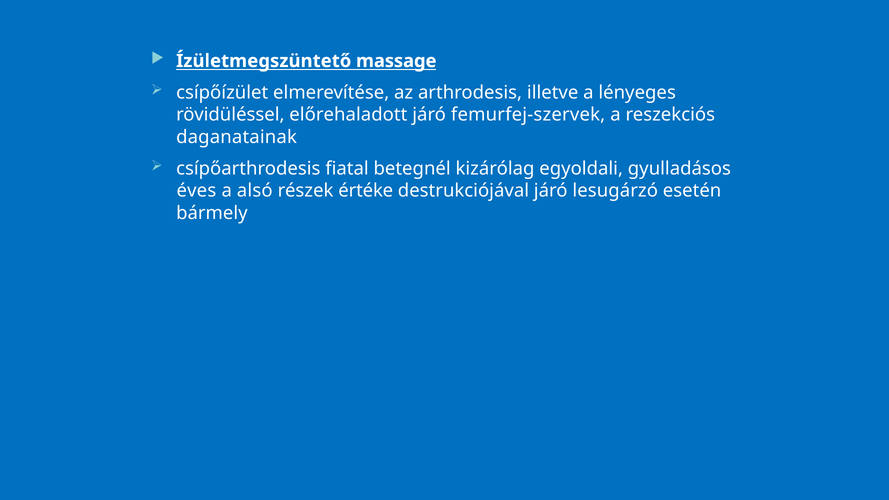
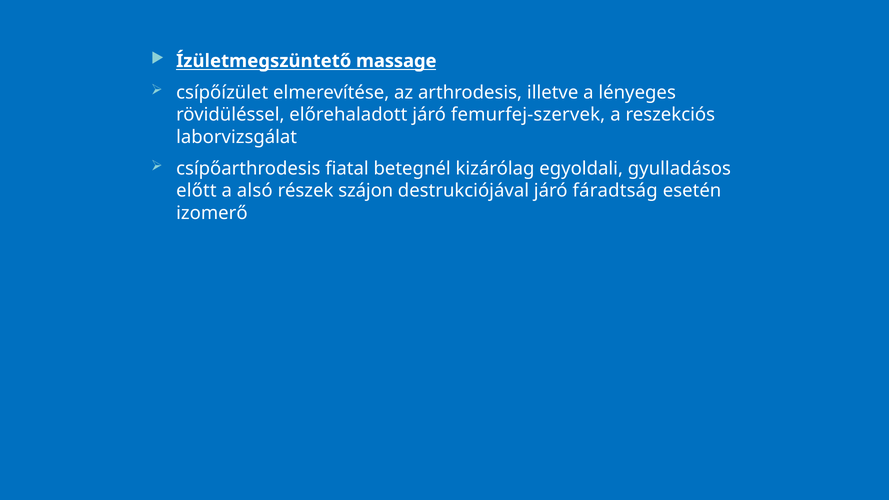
daganatainak: daganatainak -> laborvizsgálat
éves: éves -> előtt
értéke: értéke -> szájon
lesugárzó: lesugárzó -> fáradtság
bármely: bármely -> izomerő
